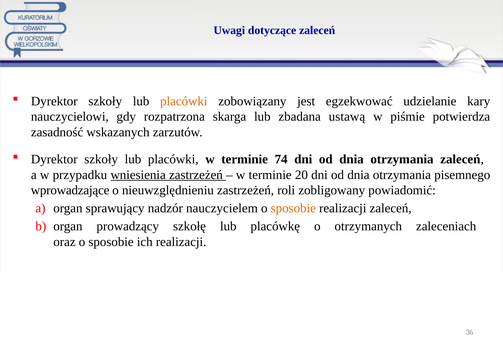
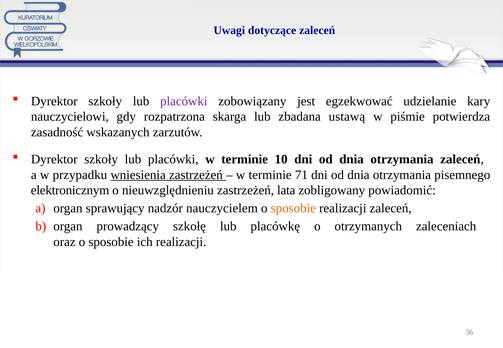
placówki at (184, 101) colour: orange -> purple
74: 74 -> 10
20: 20 -> 71
wprowadzające: wprowadzające -> elektronicznym
roli: roli -> lata
